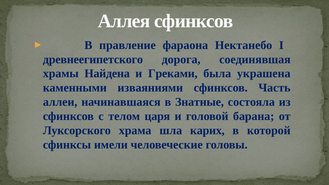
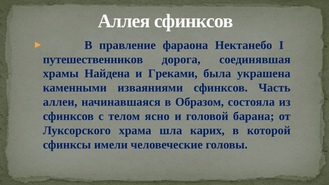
древнеегипетского: древнеегипетского -> путешественников
Знатные: Знатные -> Образом
царя: царя -> ясно
